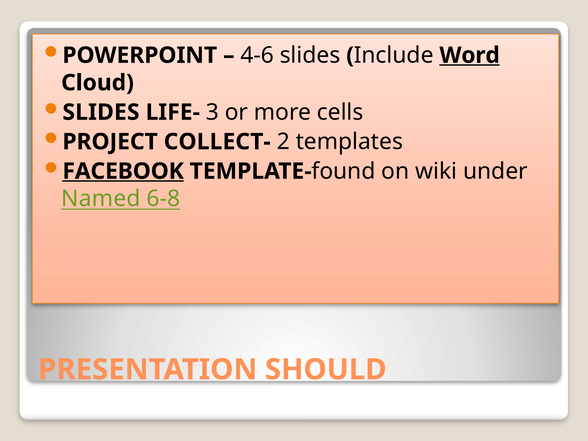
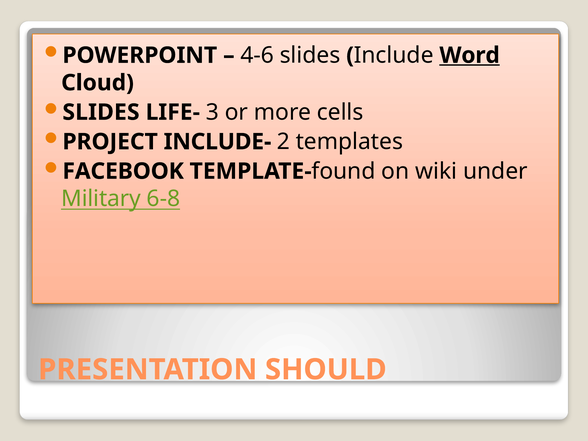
COLLECT-: COLLECT- -> INCLUDE-
FACEBOOK underline: present -> none
Named: Named -> Military
